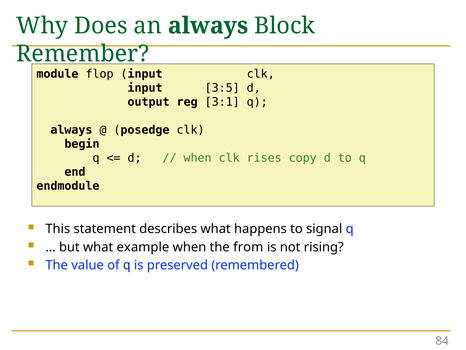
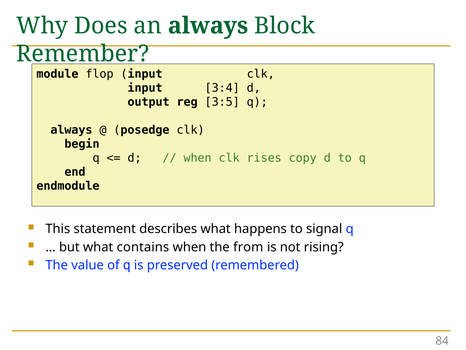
3:5: 3:5 -> 3:4
3:1: 3:1 -> 3:5
example: example -> contains
